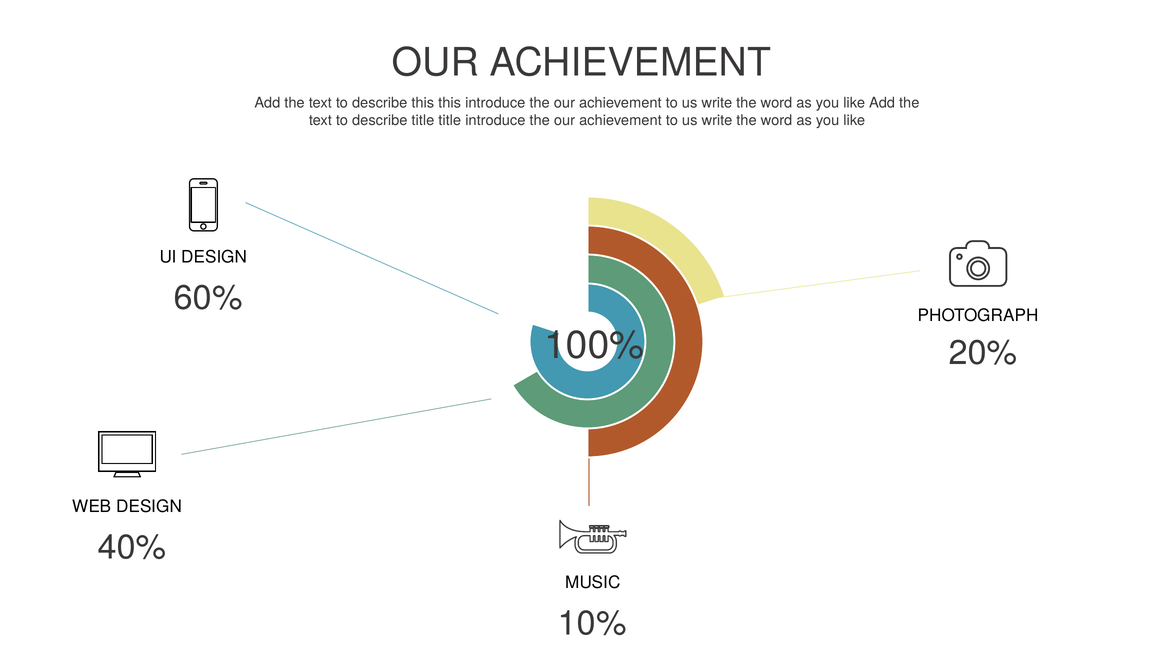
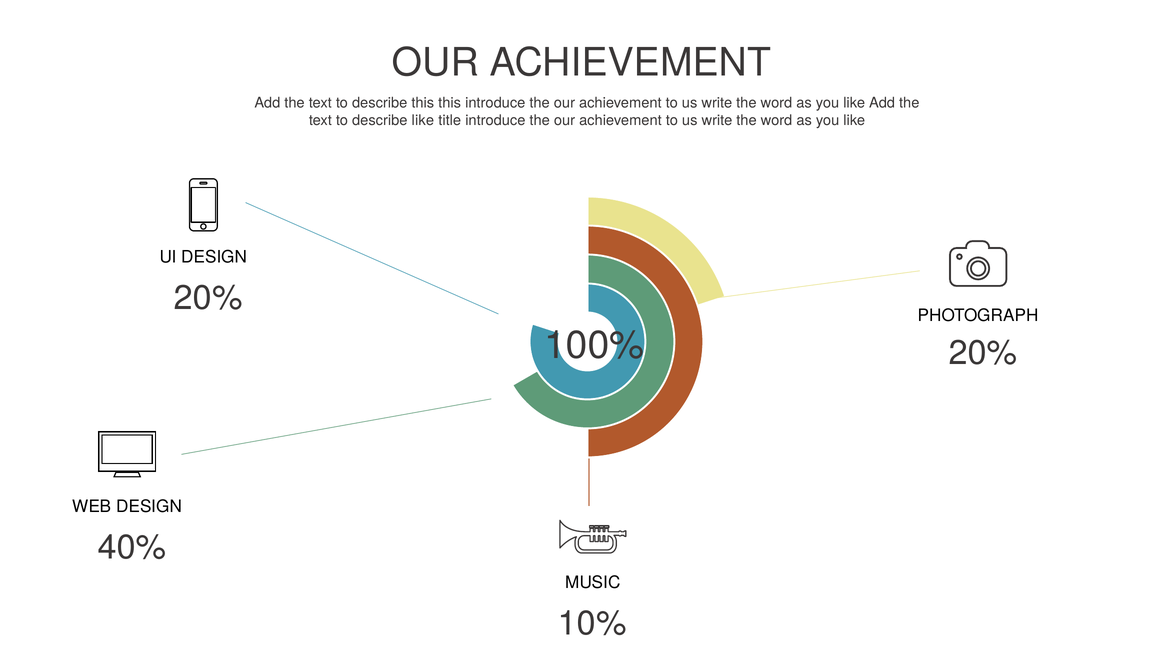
describe title: title -> like
60% at (208, 298): 60% -> 20%
